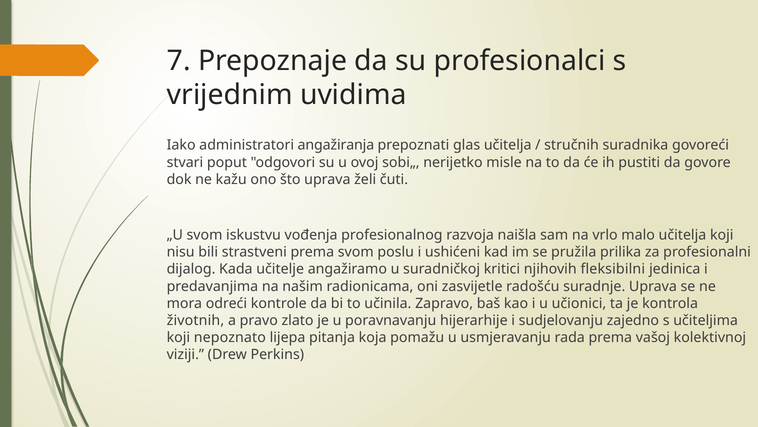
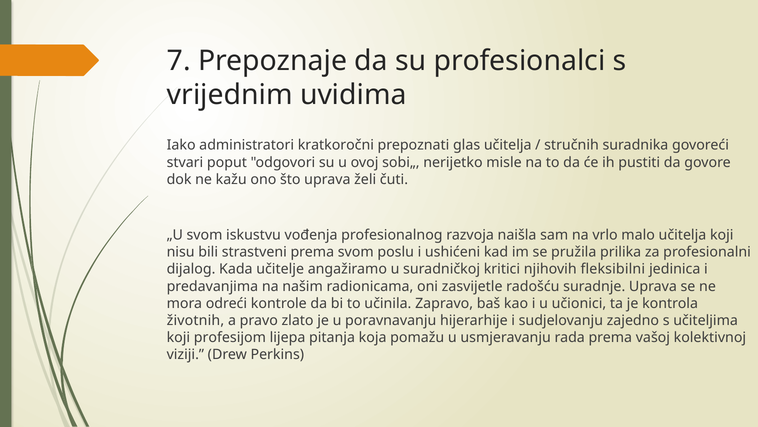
angažiranja: angažiranja -> kratkoročni
nepoznato: nepoznato -> profesijom
